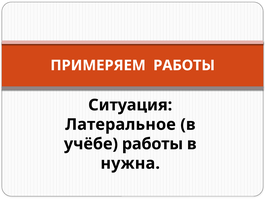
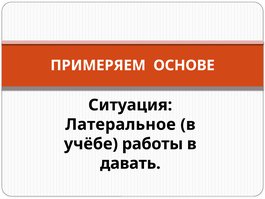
ПРИМЕРЯЕМ РАБОТЫ: РАБОТЫ -> ОСНОВЕ
нужна: нужна -> давать
